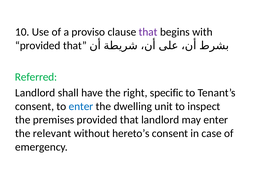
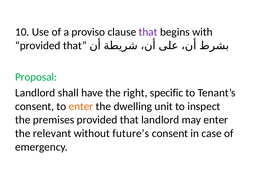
Referred: Referred -> Proposal
enter at (81, 106) colour: blue -> orange
hereto’s: hereto’s -> future’s
